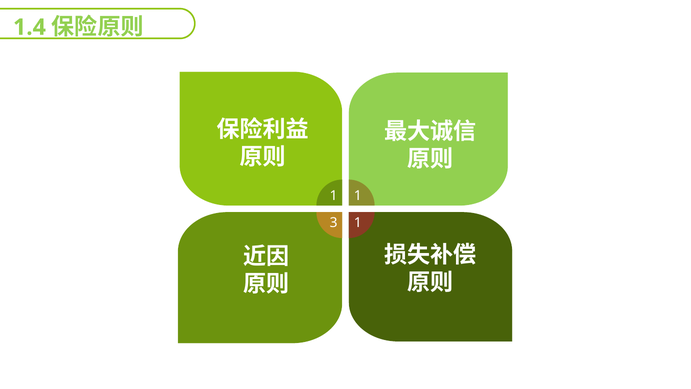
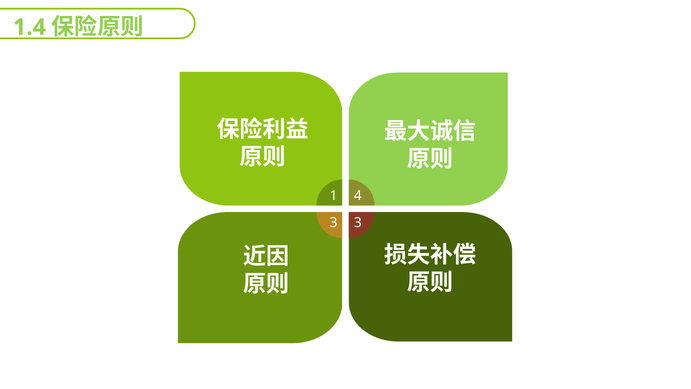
1 1: 1 -> 4
3 1: 1 -> 3
